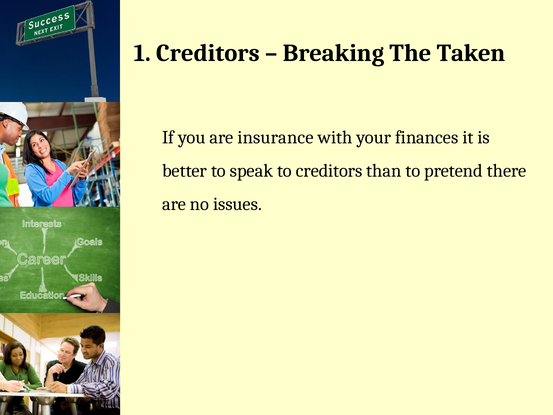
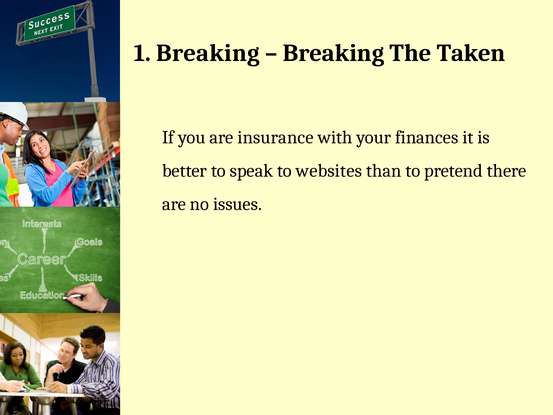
1 Creditors: Creditors -> Breaking
to creditors: creditors -> websites
